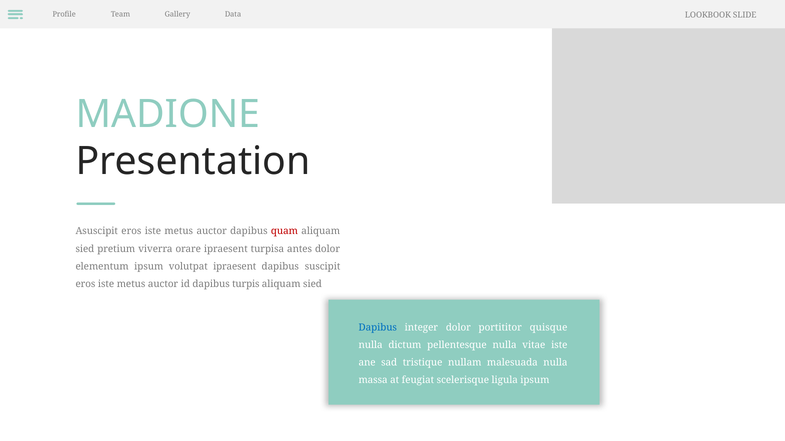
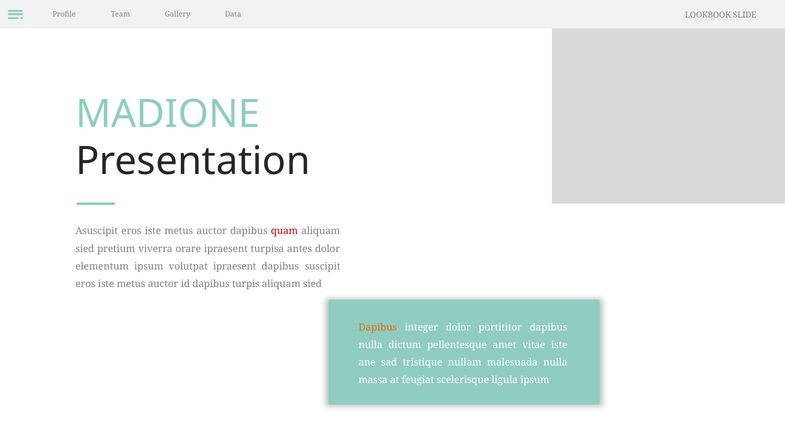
Dapibus at (378, 328) colour: blue -> orange
portititor quisque: quisque -> dapibus
pellentesque nulla: nulla -> amet
